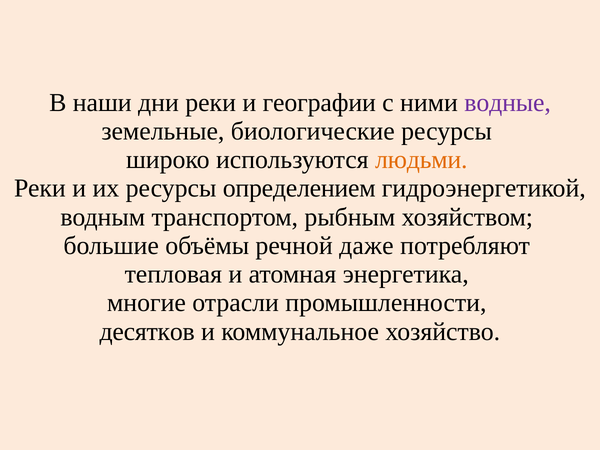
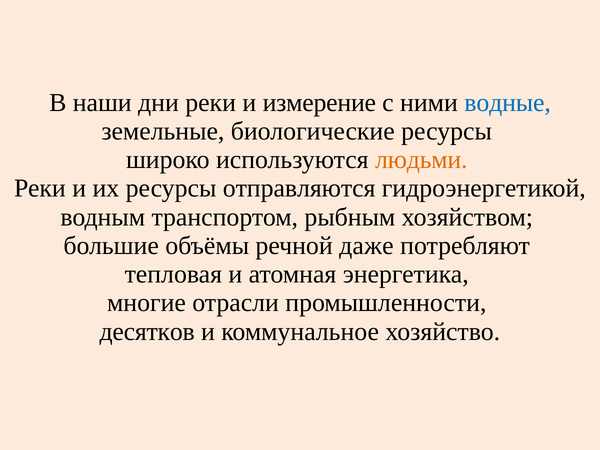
географии: географии -> измерение
водные colour: purple -> blue
определением: определением -> отправляются
